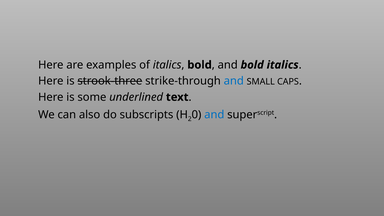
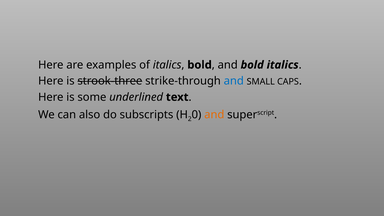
and at (214, 115) colour: blue -> orange
